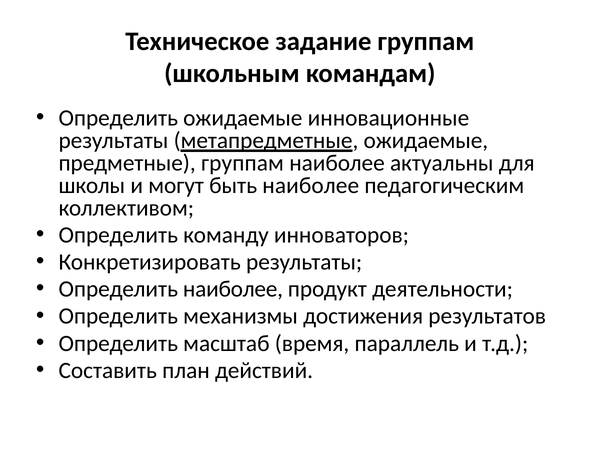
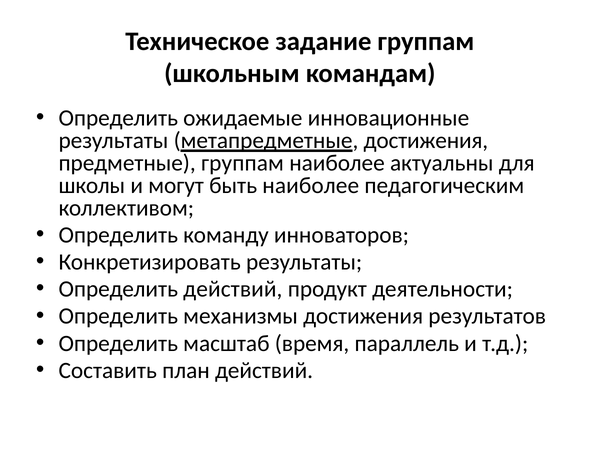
метапредметные ожидаемые: ожидаемые -> достижения
Определить наиболее: наиболее -> действий
